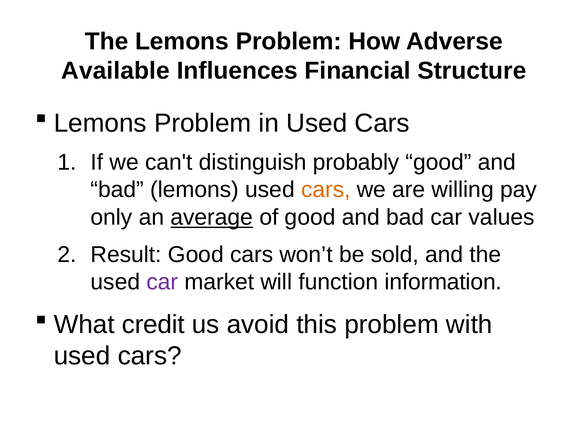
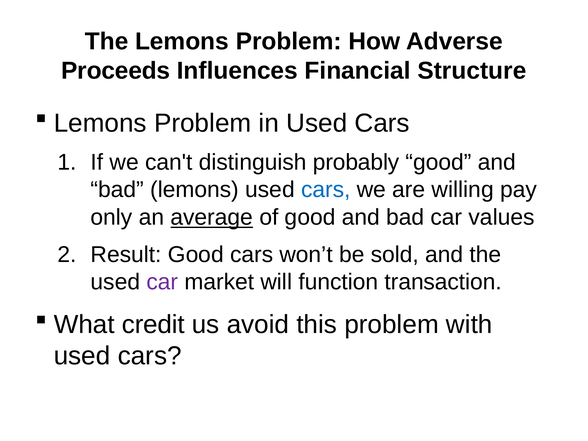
Available: Available -> Proceeds
cars at (326, 190) colour: orange -> blue
information: information -> transaction
